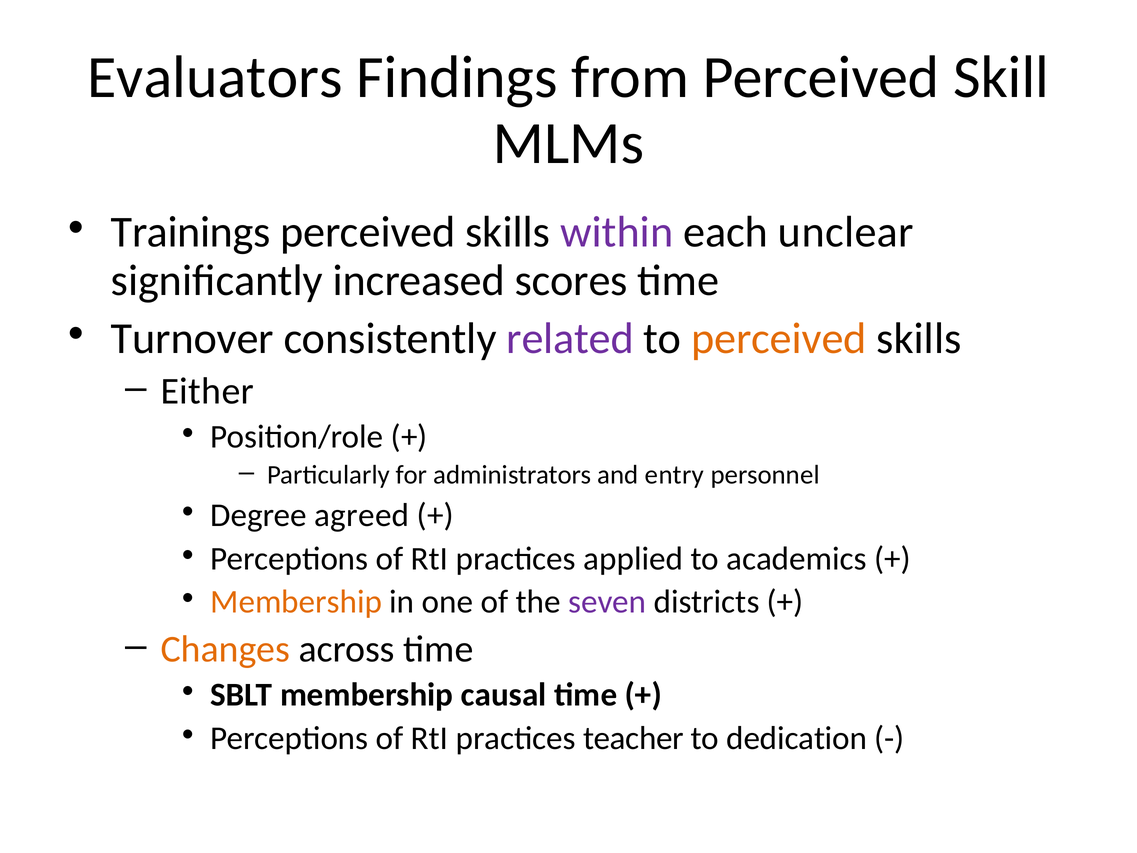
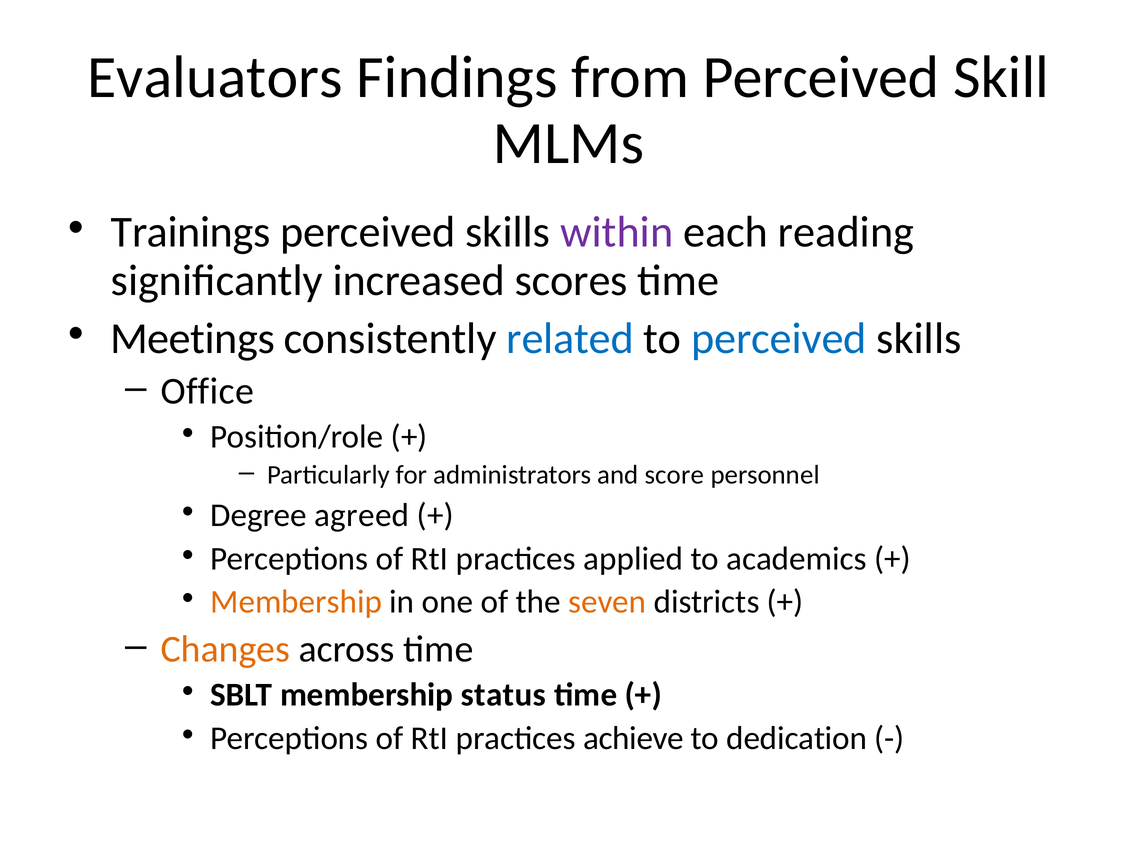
unclear: unclear -> reading
Turnover: Turnover -> Meetings
related colour: purple -> blue
perceived at (779, 338) colour: orange -> blue
Either: Either -> Office
entry: entry -> score
seven colour: purple -> orange
causal: causal -> status
teacher: teacher -> achieve
